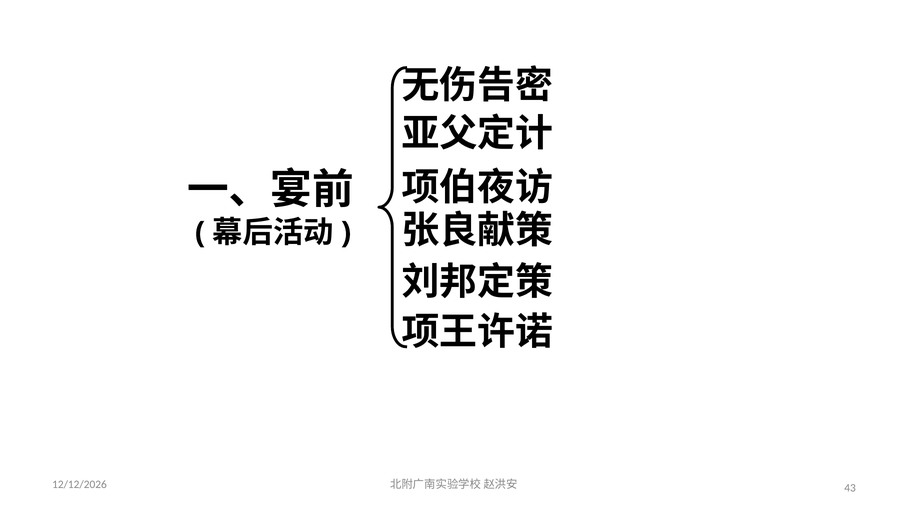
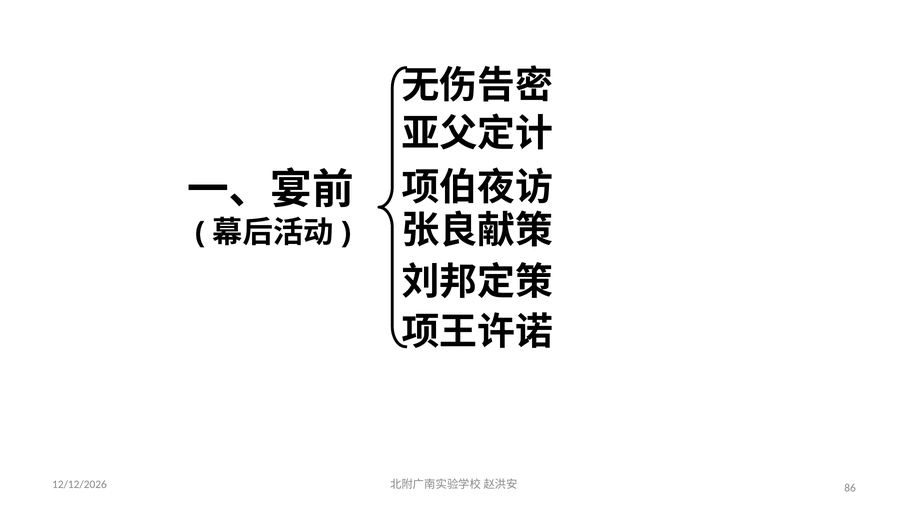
43: 43 -> 86
